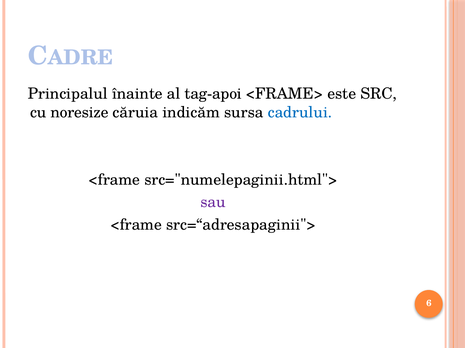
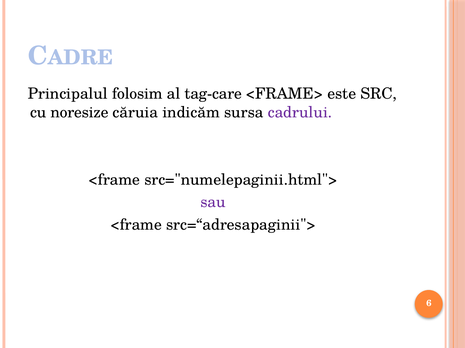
înainte: înainte -> folosim
tag-apoi: tag-apoi -> tag-care
cadrului colour: blue -> purple
